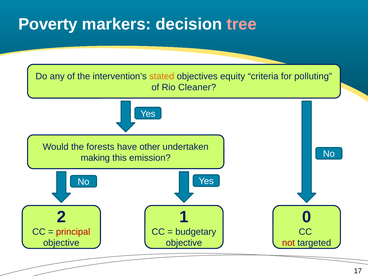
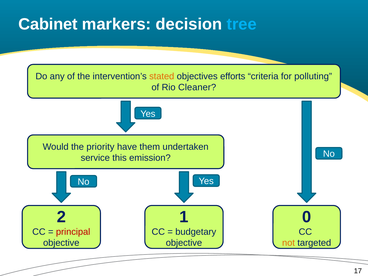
Poverty: Poverty -> Cabinet
tree colour: pink -> light blue
equity: equity -> efforts
forests: forests -> priority
other: other -> them
making: making -> service
not colour: red -> orange
